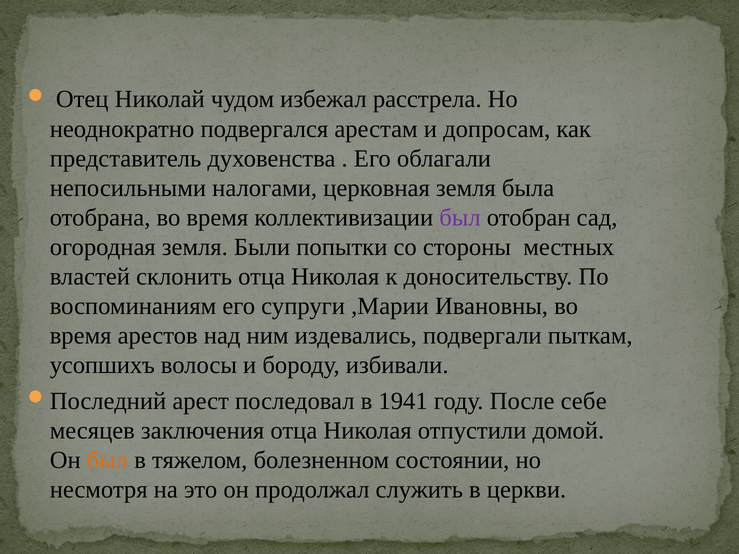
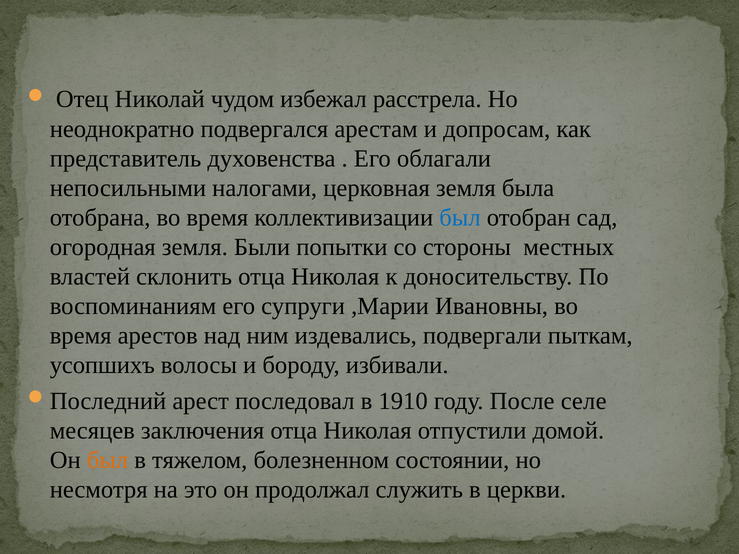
был at (460, 218) colour: purple -> blue
1941: 1941 -> 1910
себе: себе -> селе
